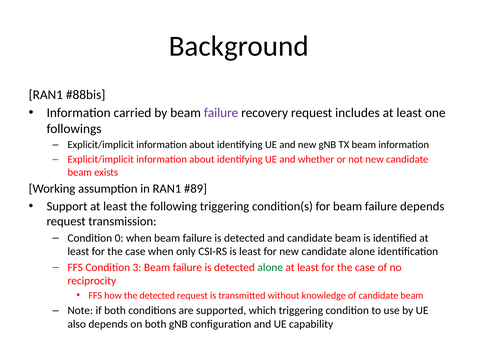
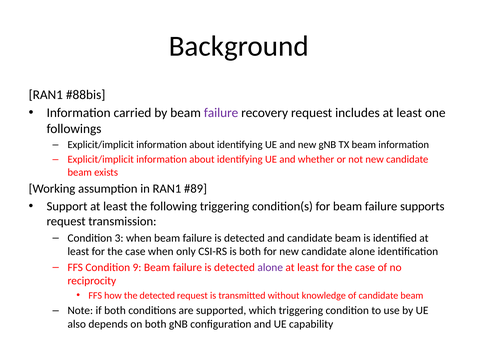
failure depends: depends -> supports
0: 0 -> 3
is least: least -> both
3: 3 -> 9
alone at (270, 268) colour: green -> purple
